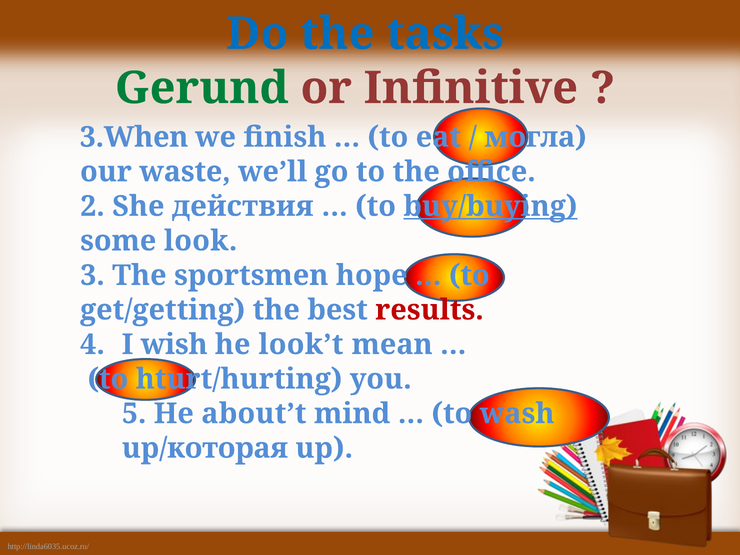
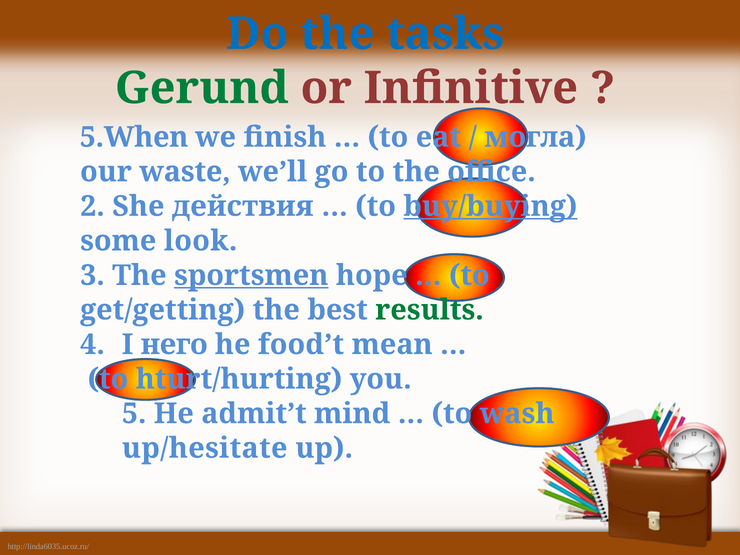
3.When: 3.When -> 5.When
sportsmen underline: none -> present
results colour: red -> green
wish: wish -> него
look’t: look’t -> food’t
about’t: about’t -> admit’t
up/которая: up/которая -> up/hesitate
